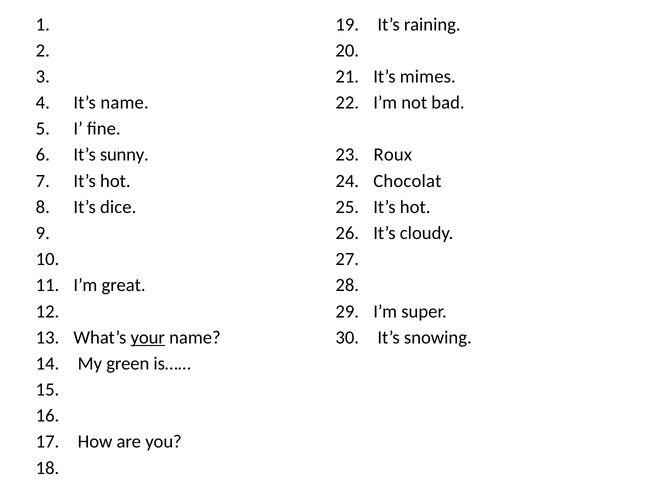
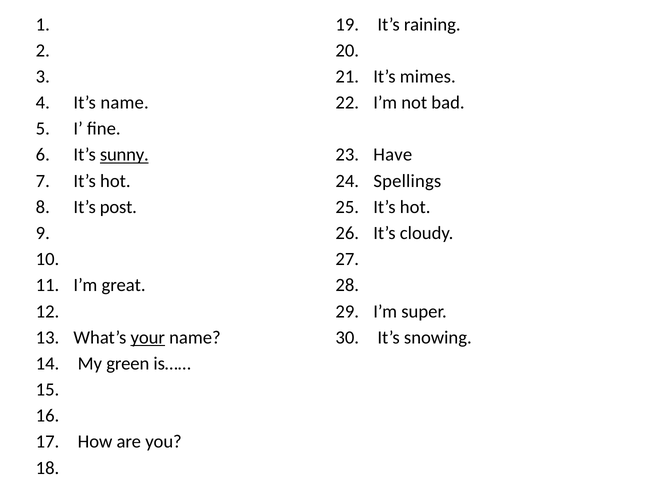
sunny underline: none -> present
Roux: Roux -> Have
Chocolat: Chocolat -> Spellings
dice: dice -> post
